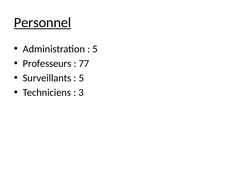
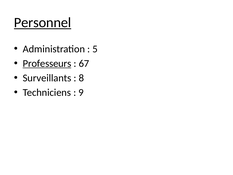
Professeurs underline: none -> present
77: 77 -> 67
5 at (81, 78): 5 -> 8
3: 3 -> 9
